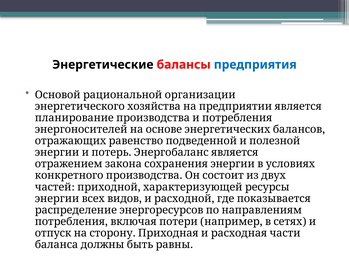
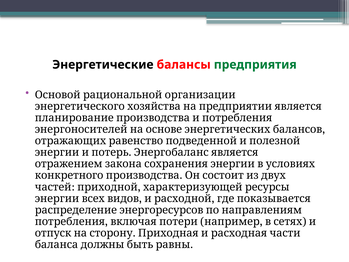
предприятия colour: blue -> green
